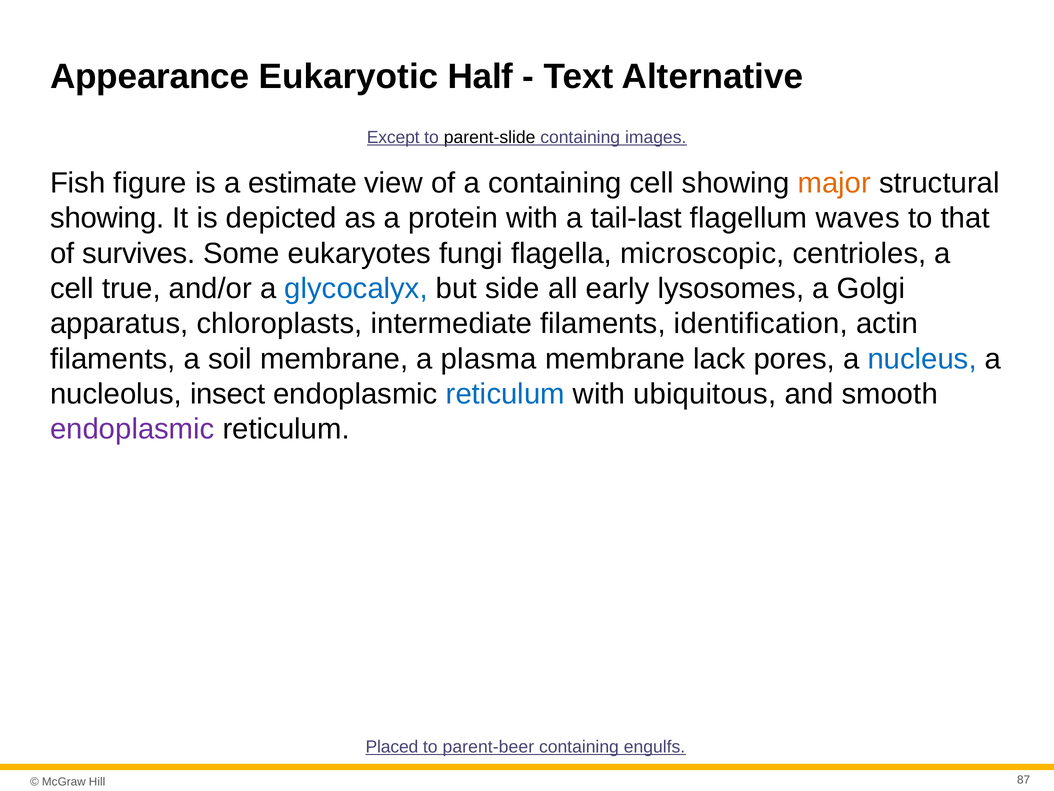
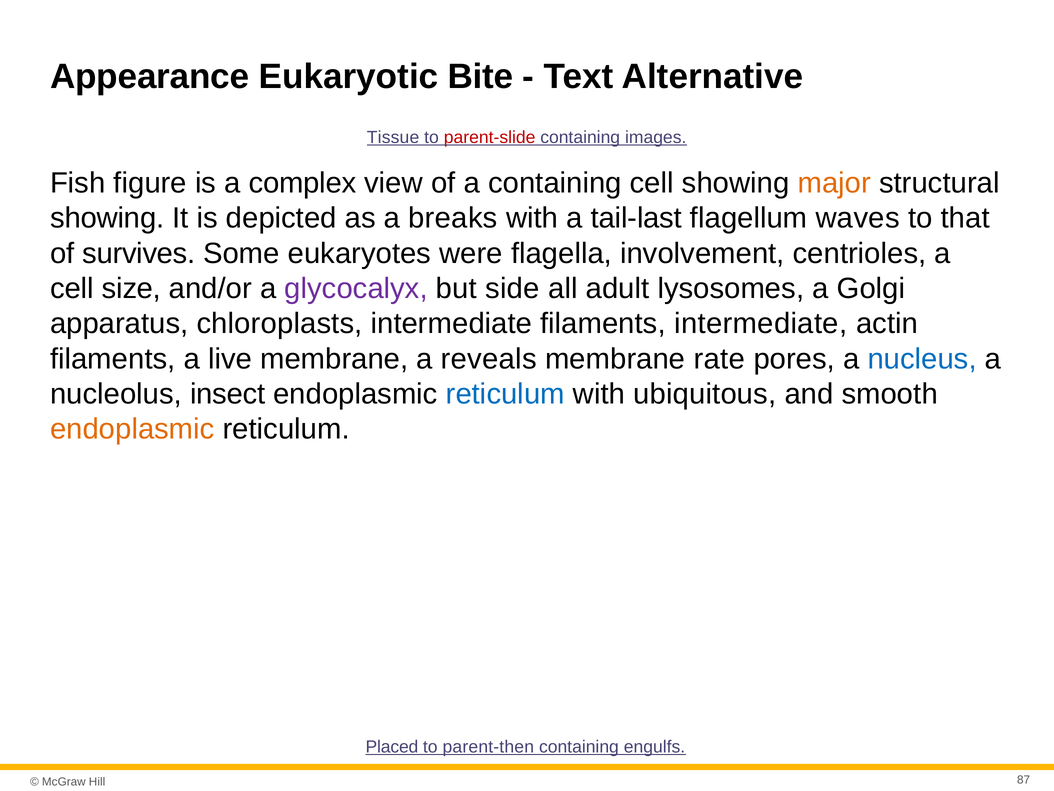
Half: Half -> Bite
Except: Except -> Tissue
parent-slide colour: black -> red
estimate: estimate -> complex
protein: protein -> breaks
fungi: fungi -> were
microscopic: microscopic -> involvement
true: true -> size
glycocalyx colour: blue -> purple
early: early -> adult
filaments identification: identification -> intermediate
soil: soil -> live
plasma: plasma -> reveals
lack: lack -> rate
endoplasmic at (132, 429) colour: purple -> orange
parent-beer: parent-beer -> parent-then
